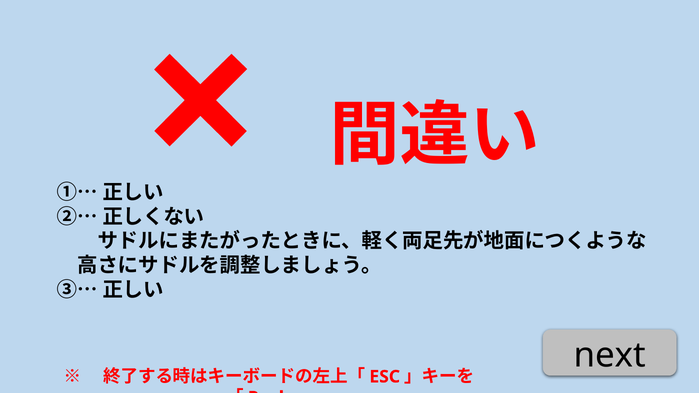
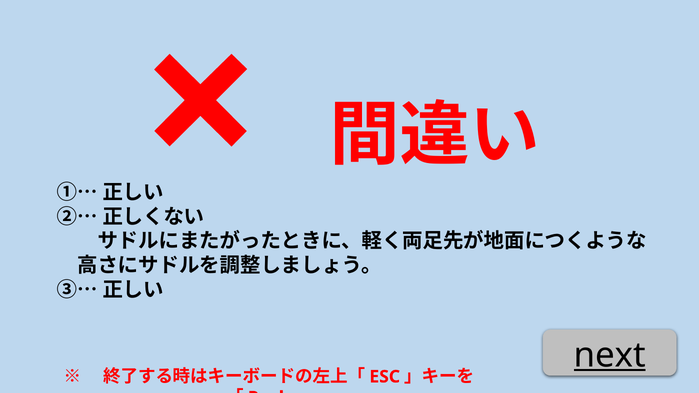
next underline: none -> present
